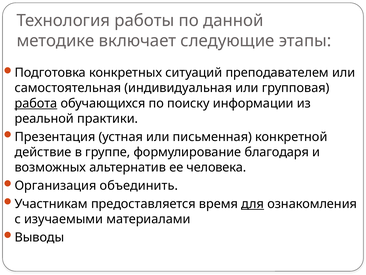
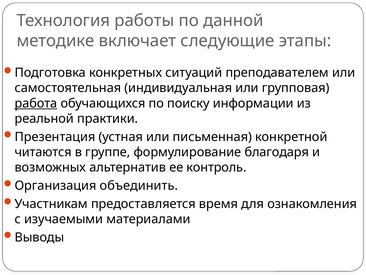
действие: действие -> читаются
человека: человека -> контроль
для underline: present -> none
